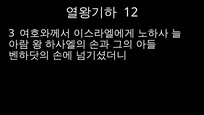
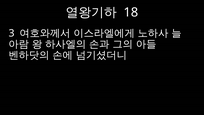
12: 12 -> 18
